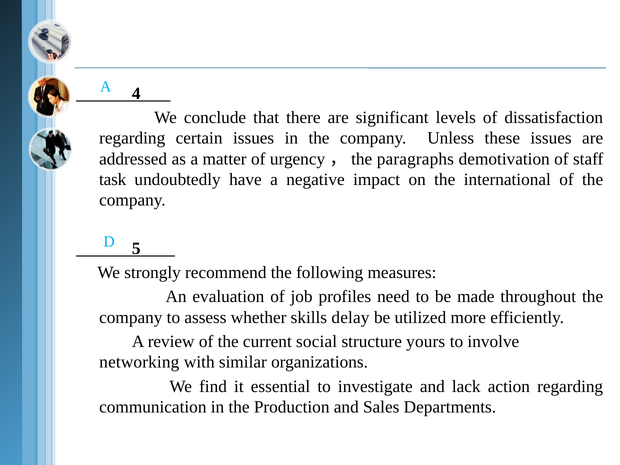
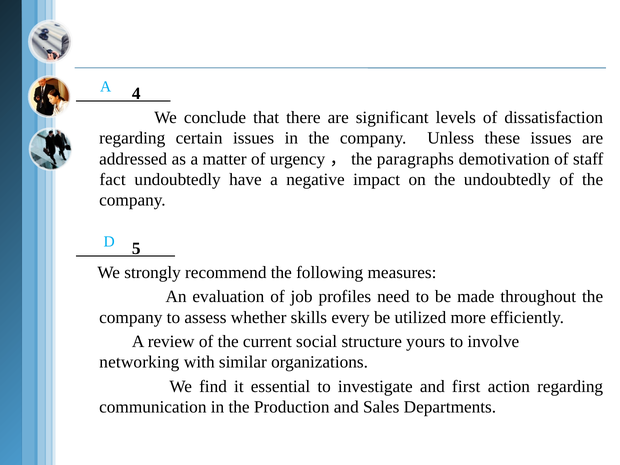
task: task -> fact
the international: international -> undoubtedly
delay: delay -> every
lack: lack -> first
